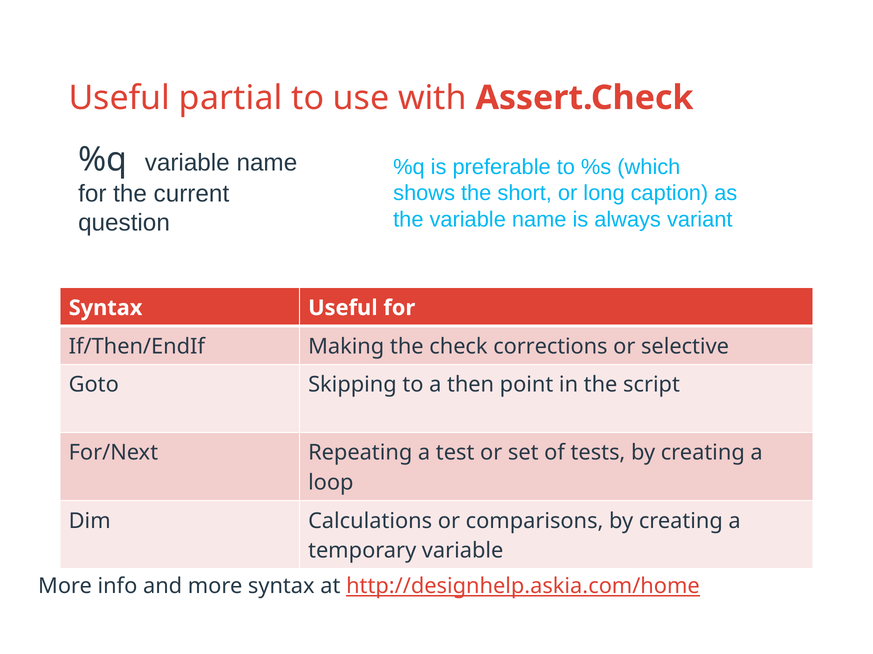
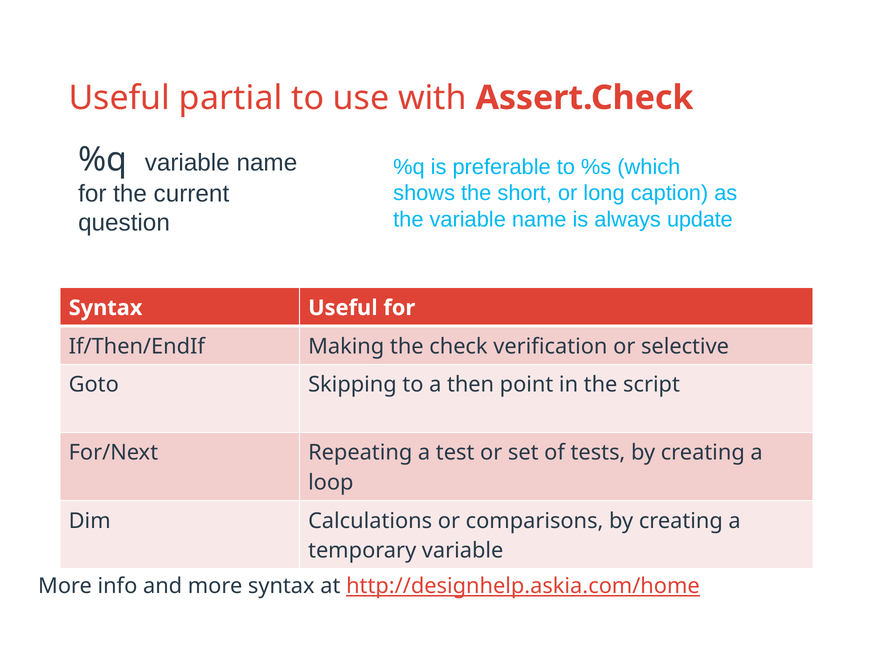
variant: variant -> update
corrections: corrections -> verification
